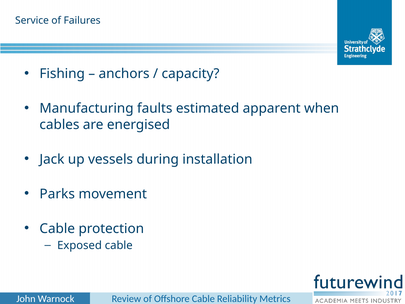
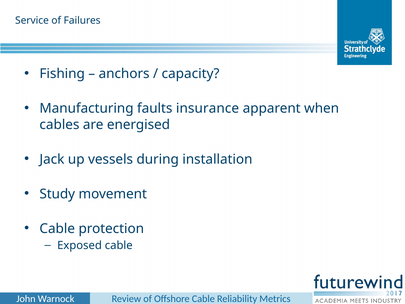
estimated: estimated -> insurance
Parks: Parks -> Study
